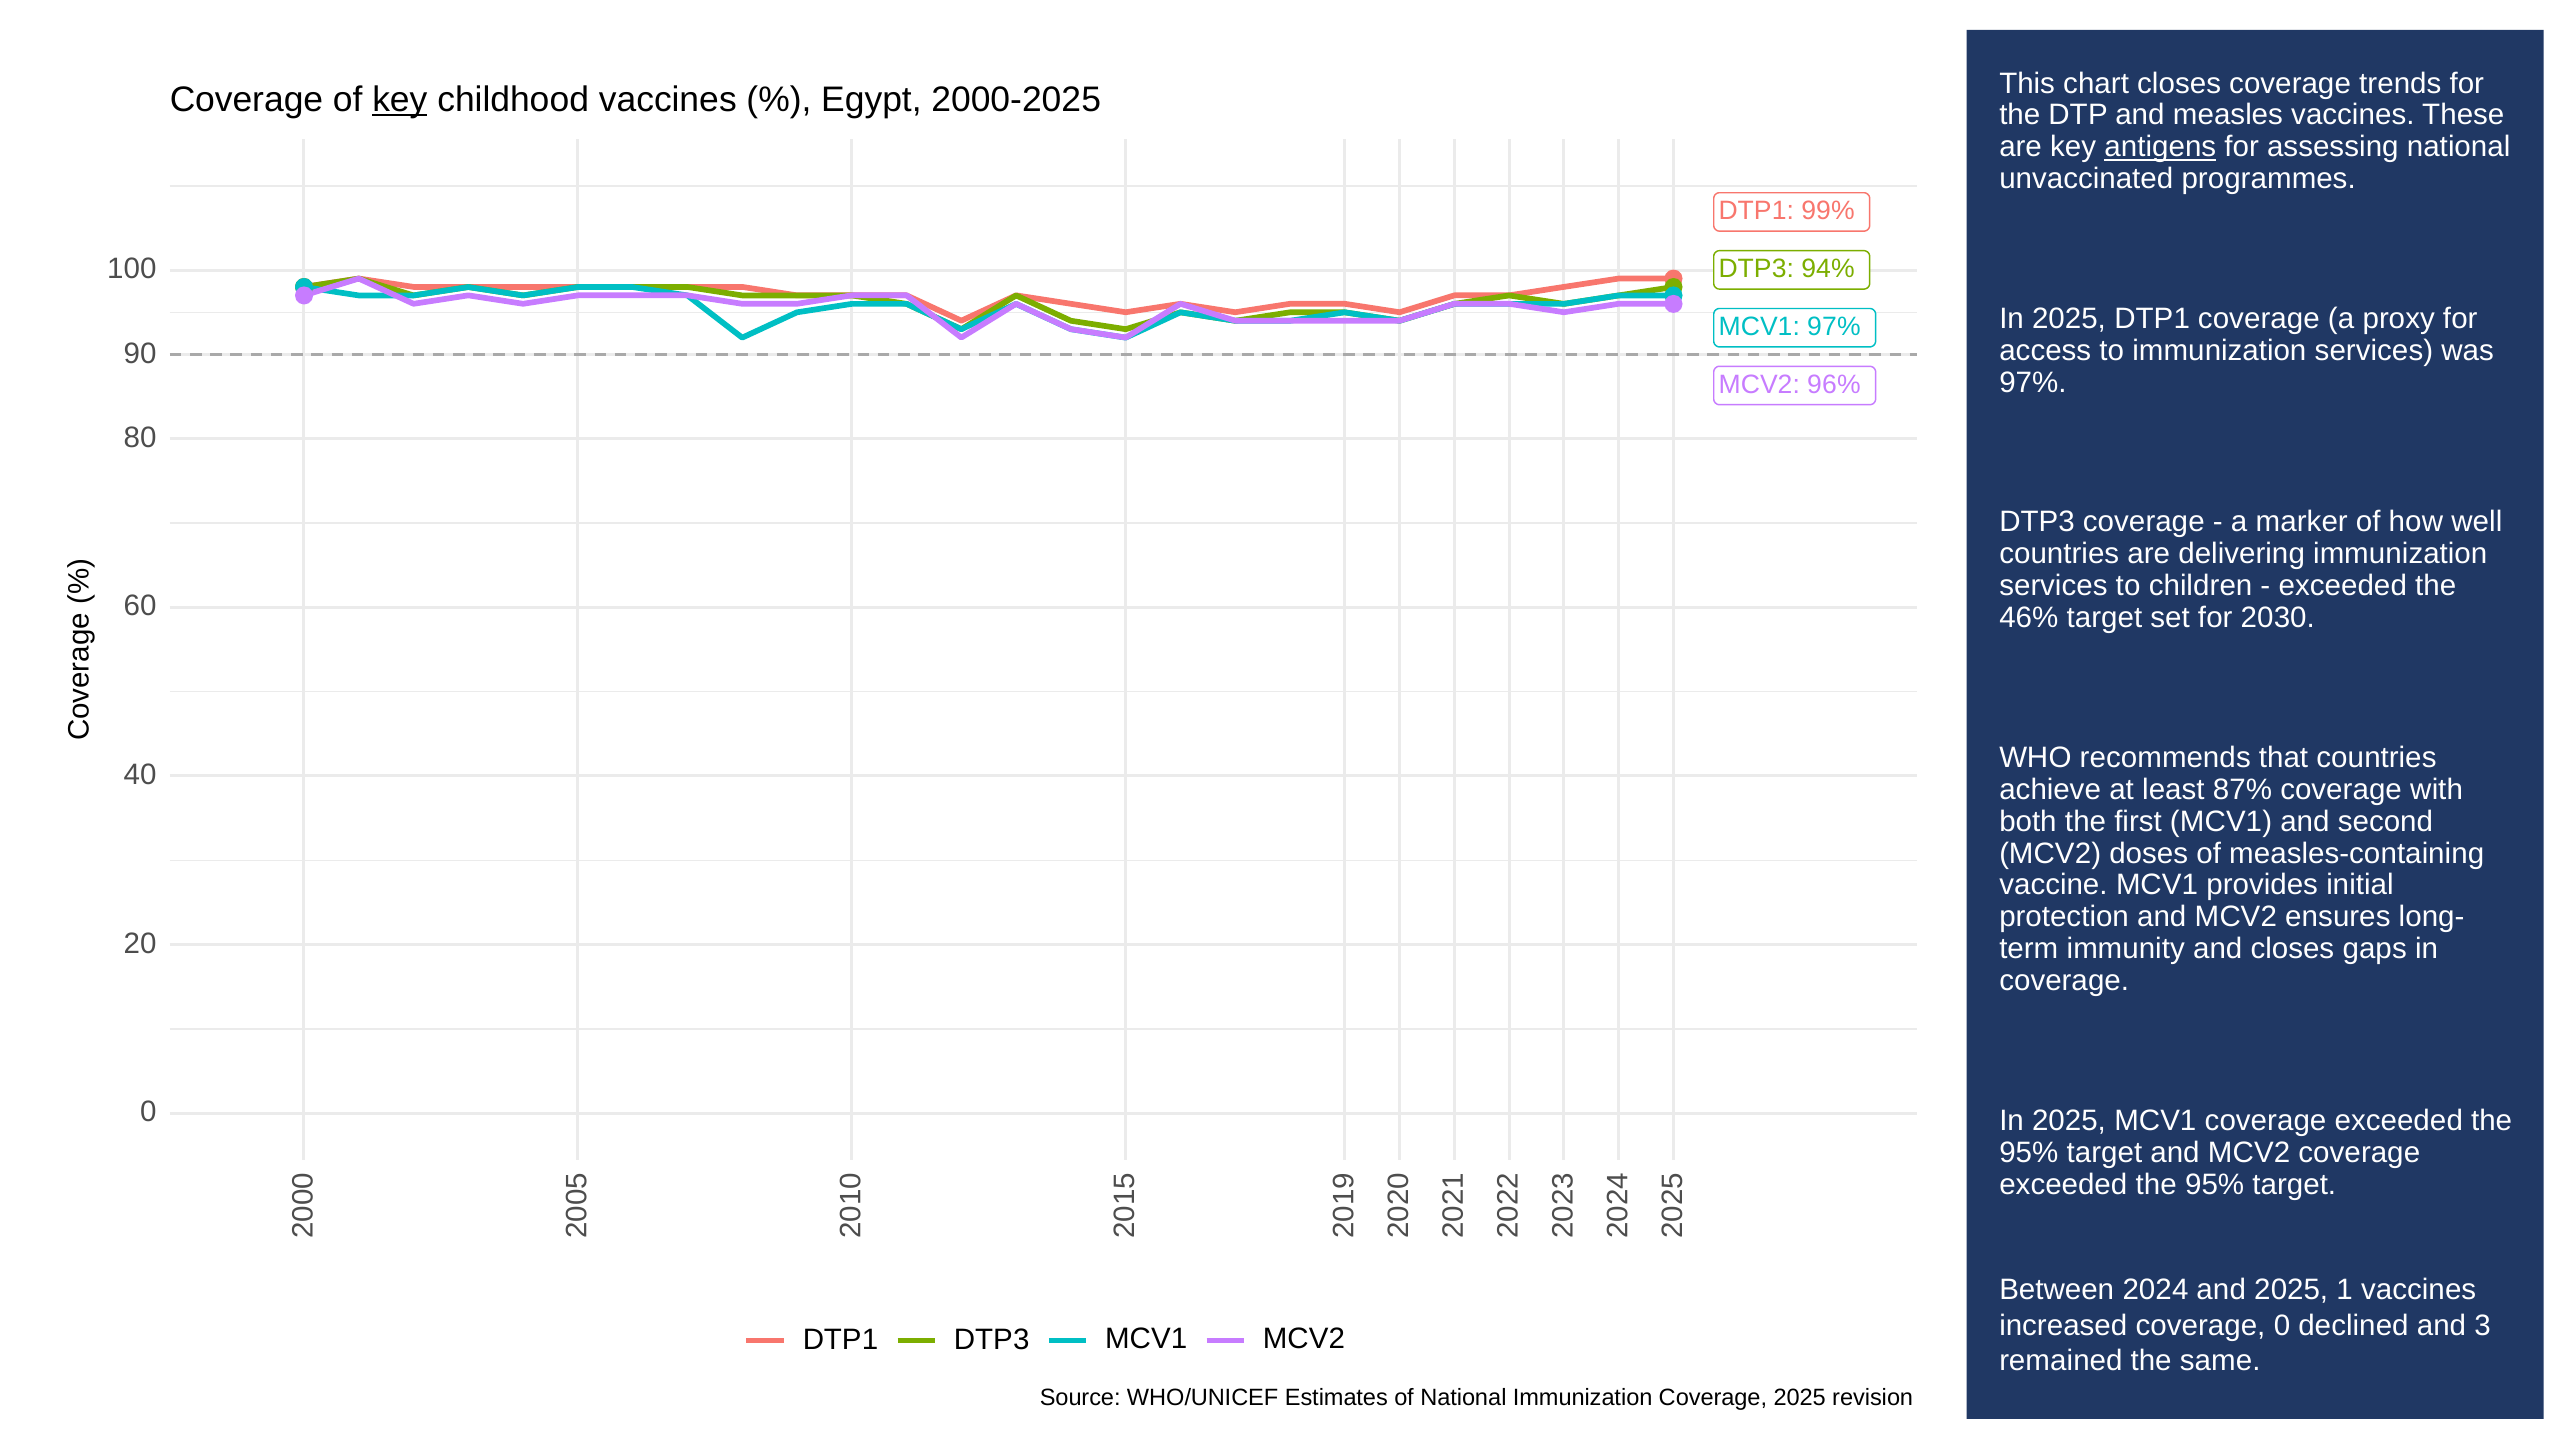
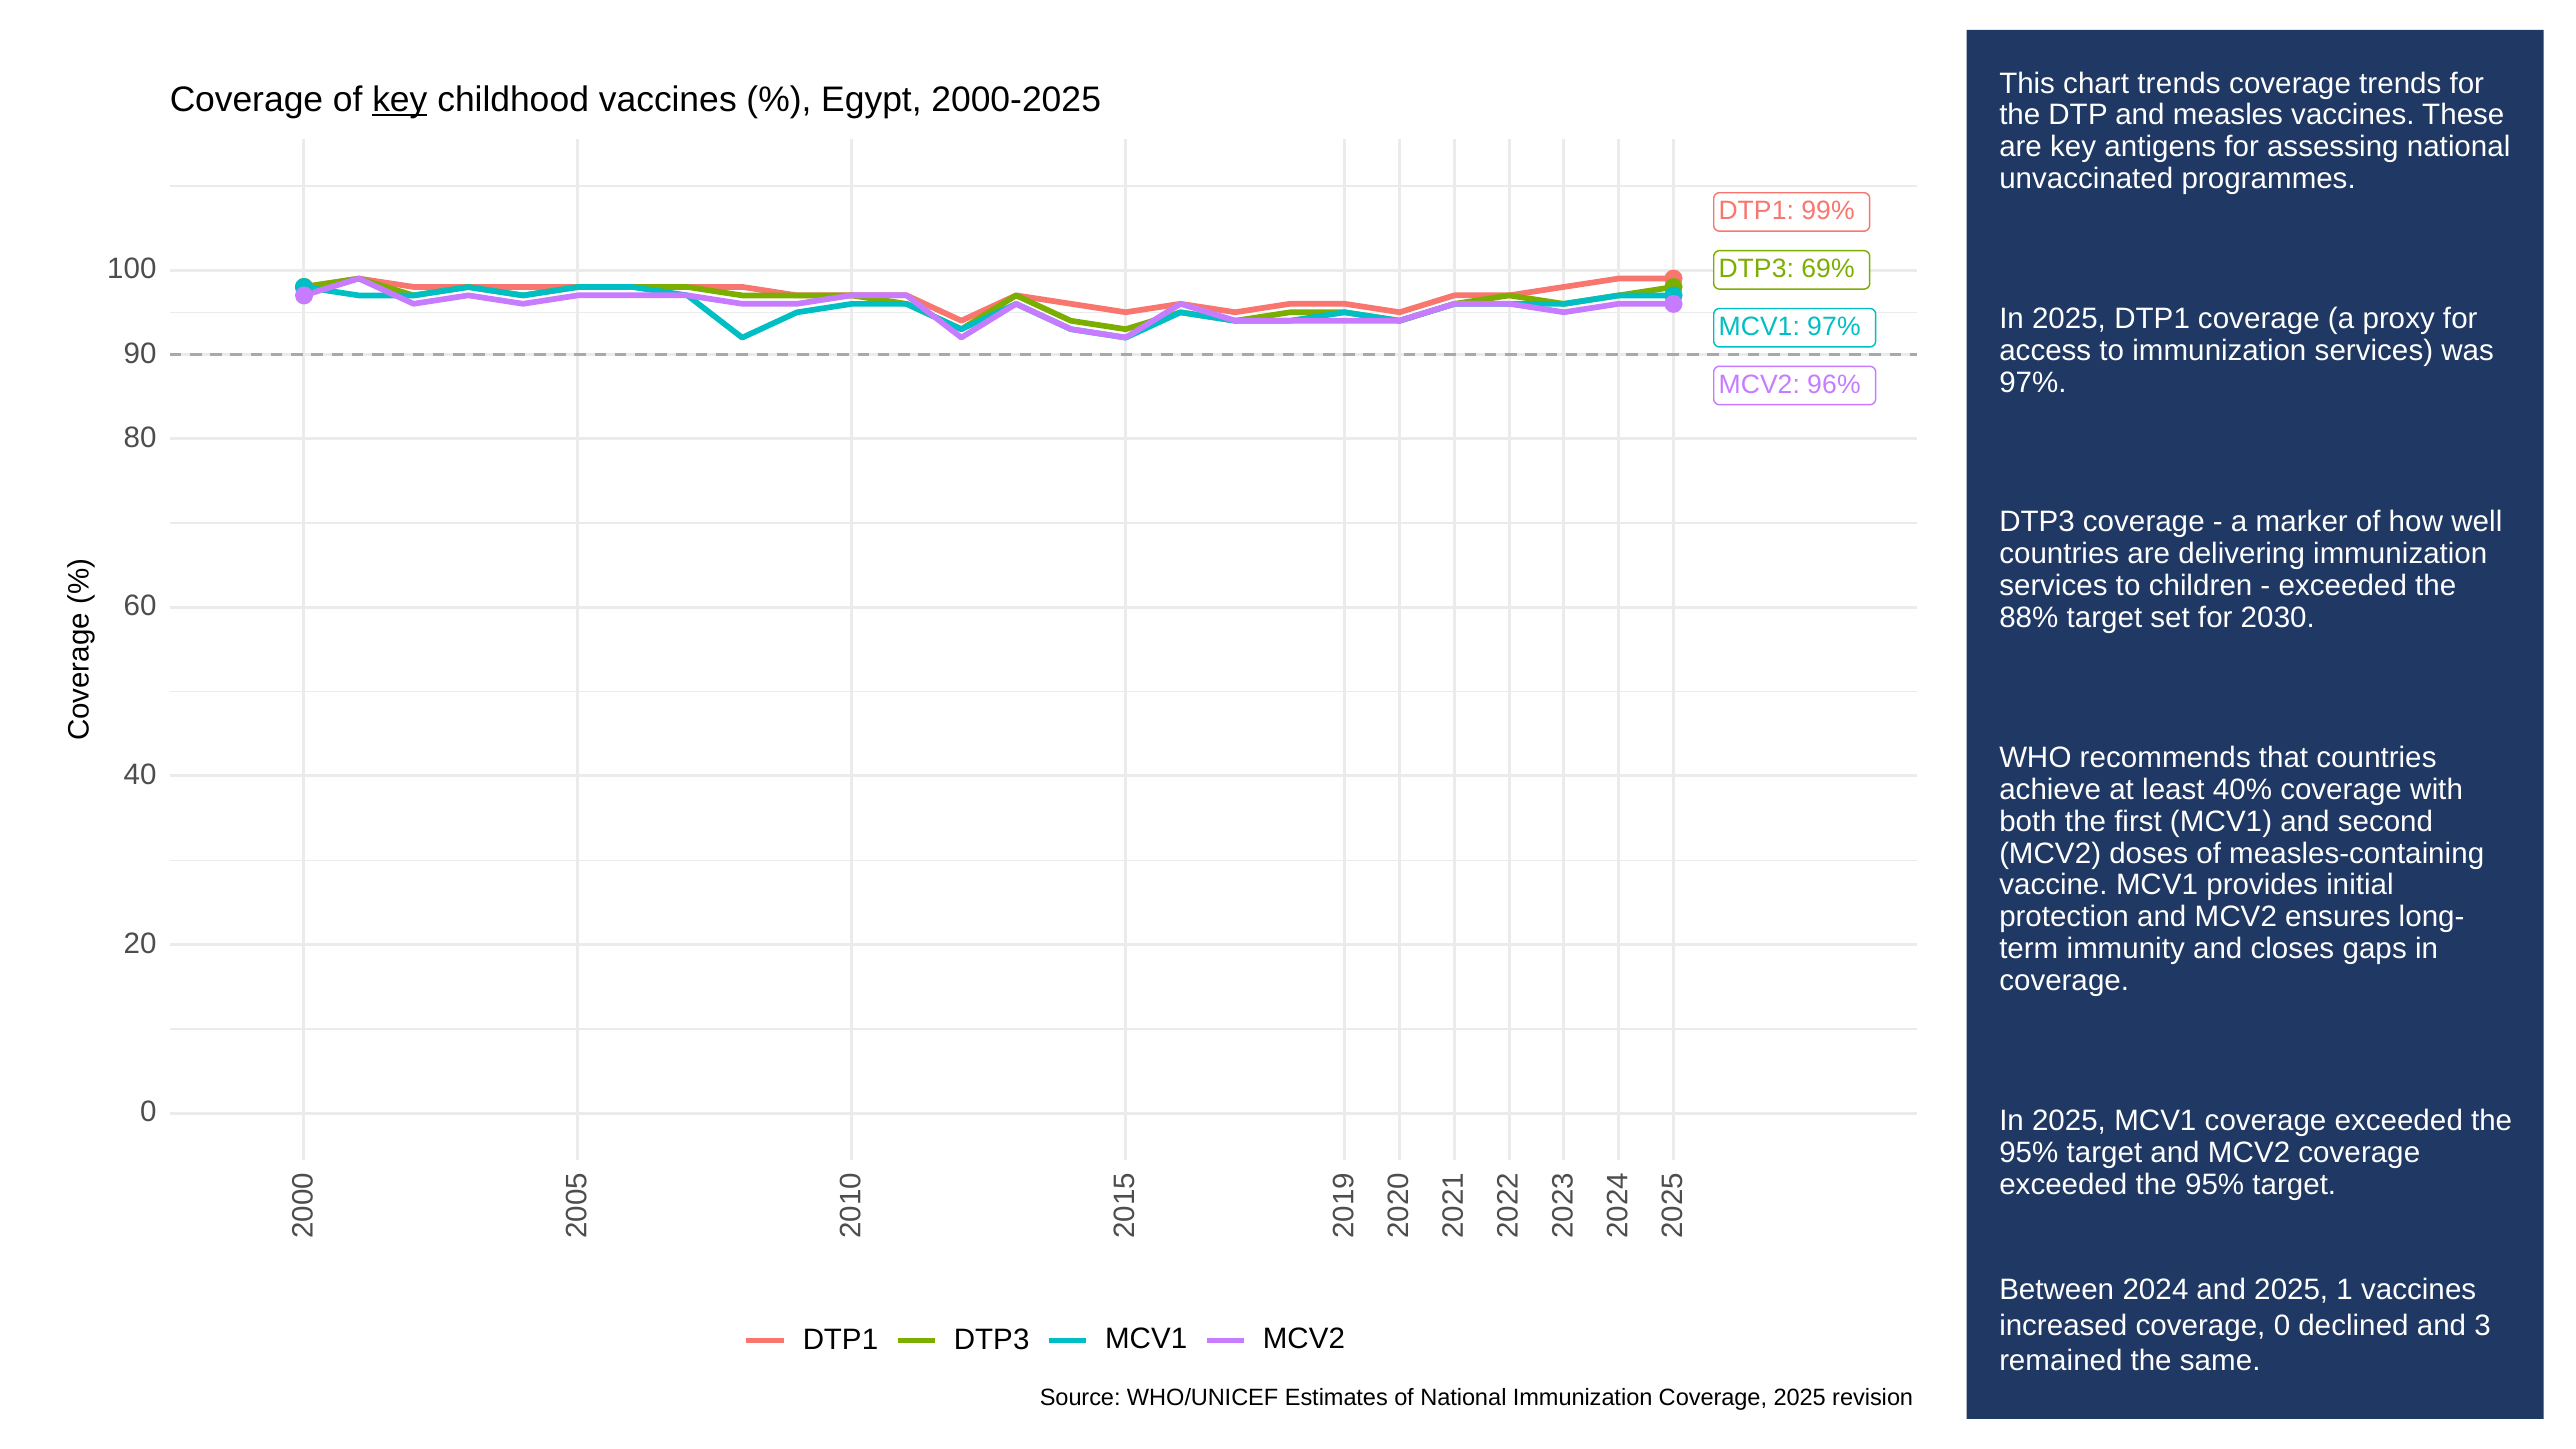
chart closes: closes -> trends
antigens underline: present -> none
94%: 94% -> 69%
46%: 46% -> 88%
87%: 87% -> 40%
